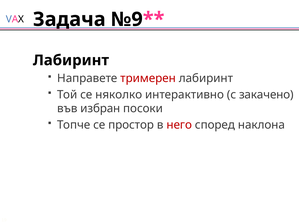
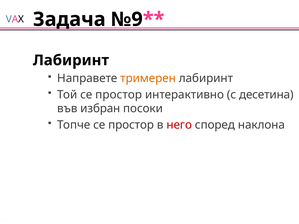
тримерен colour: red -> orange
Той се няколко: няколко -> простор
закачено: закачено -> десетина
